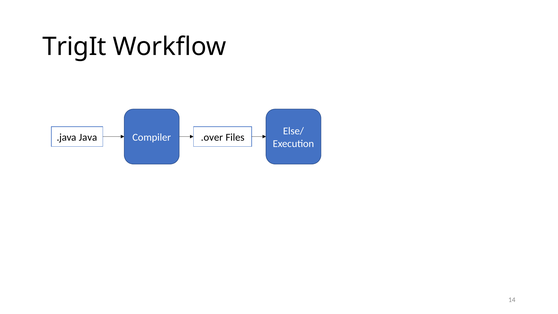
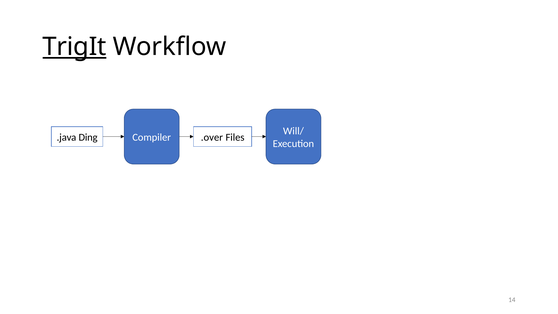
TrigIt underline: none -> present
Else/: Else/ -> Will/
Java: Java -> Ding
